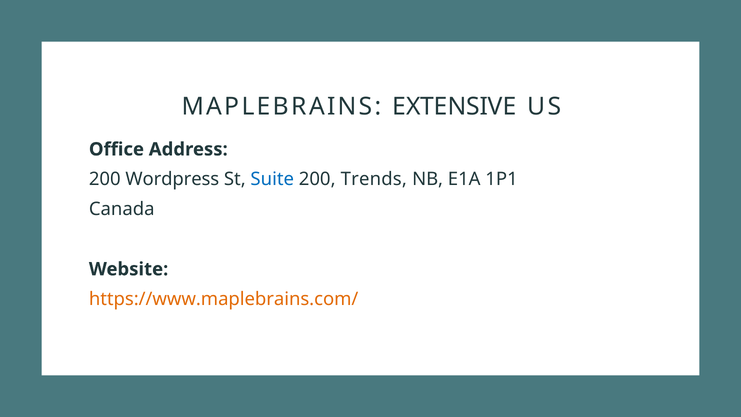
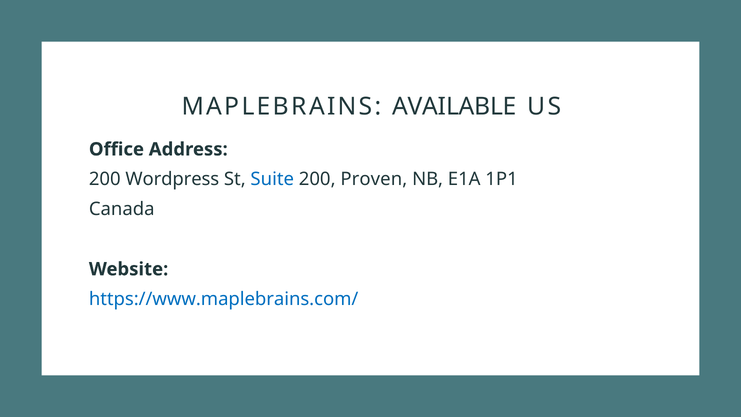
EXTENSIVE: EXTENSIVE -> AVAILABLE
Trends: Trends -> Proven
https://www.maplebrains.com/ colour: orange -> blue
